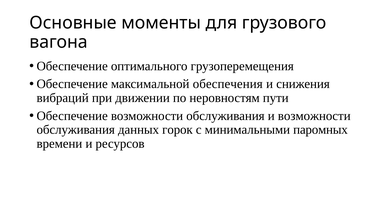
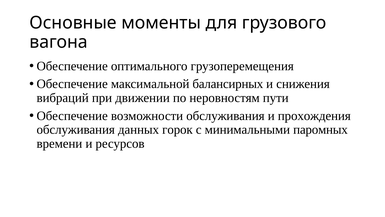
обеспечения: обеспечения -> балансирных
и возможности: возможности -> прохождения
